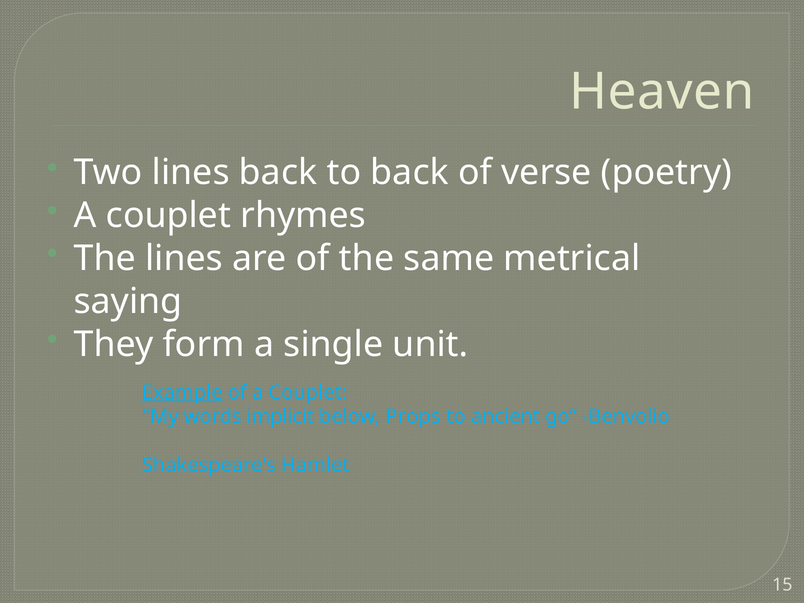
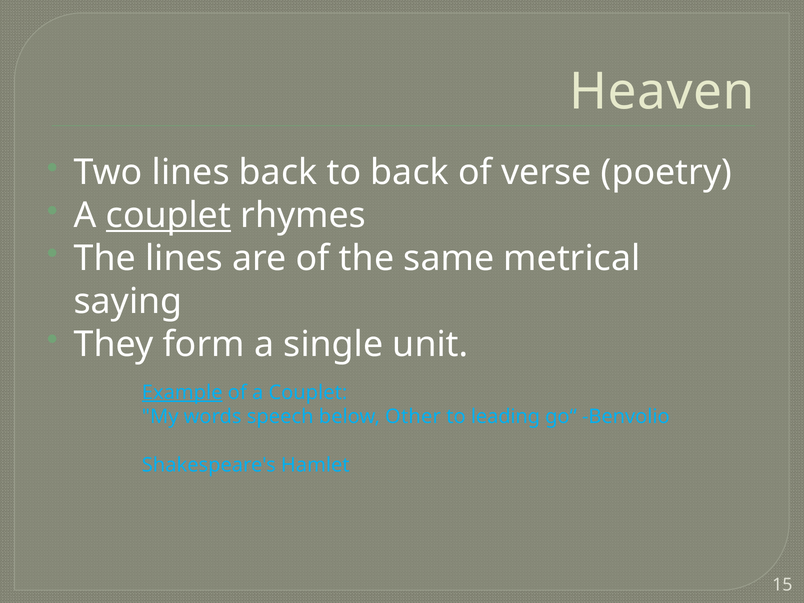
couplet at (168, 216) underline: none -> present
implicit: implicit -> speech
Props: Props -> Other
ancient: ancient -> leading
